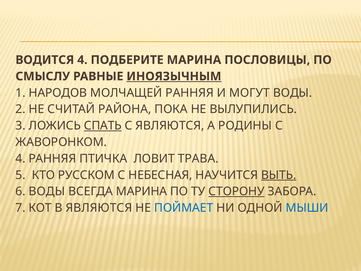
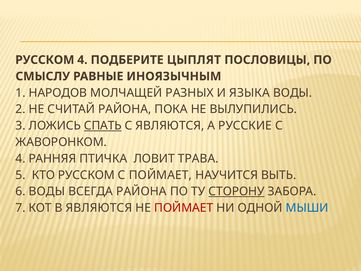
ВОДИТСЯ at (45, 60): ВОДИТСЯ -> РУССКОМ
ПОДБЕРИТЕ МАРИНА: МАРИНА -> ЦЫПЛЯТ
ИНОЯЗЫЧНЫМ underline: present -> none
МОЛЧАЩЕЙ РАННЯЯ: РАННЯЯ -> РАЗНЫХ
МОГУТ: МОГУТ -> ЯЗЫКА
РОДИНЫ: РОДИНЫ -> РУССКИЕ
С НЕБЕСНАЯ: НЕБЕСНАЯ -> ПОЙМАЕТ
ВЫТЬ underline: present -> none
ВСЕГДА МАРИНА: МАРИНА -> РАЙОНА
ПОЙМАЕТ at (184, 208) colour: blue -> red
